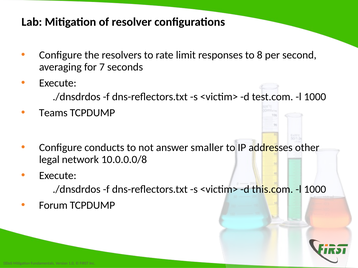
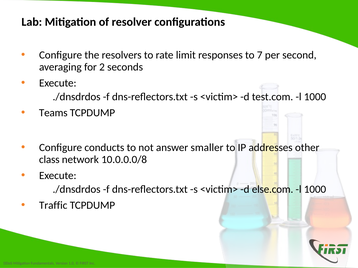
8: 8 -> 7
7: 7 -> 2
legal: legal -> class
this.com: this.com -> else.com
Forum: Forum -> Traffic
